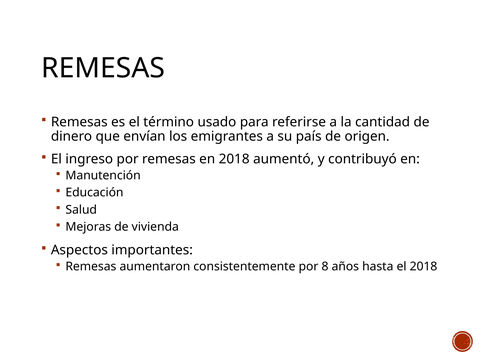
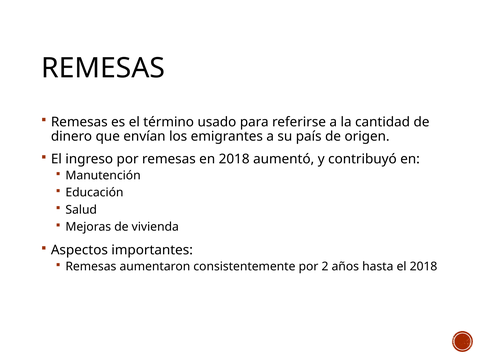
8: 8 -> 2
